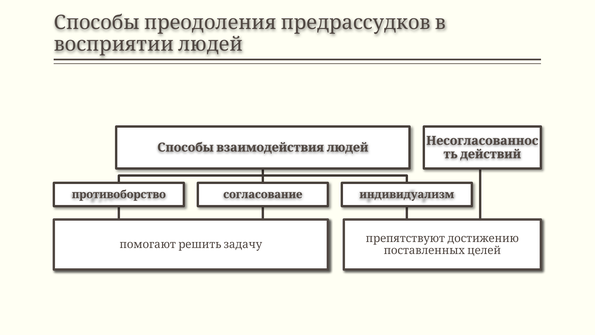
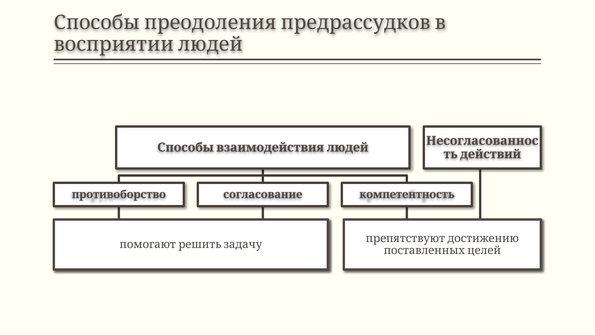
индивидуализм: индивидуализм -> компетентность
